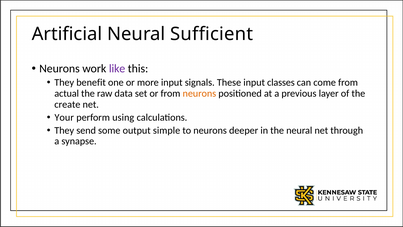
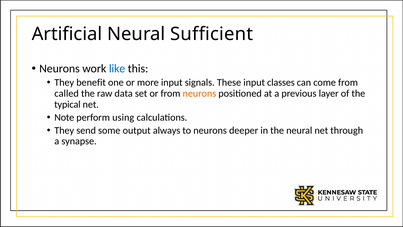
like colour: purple -> blue
actual: actual -> called
create: create -> typical
Your: Your -> Note
simple: simple -> always
